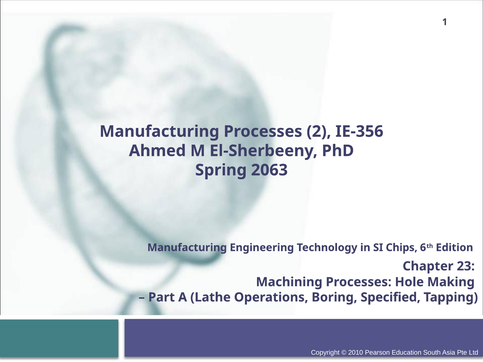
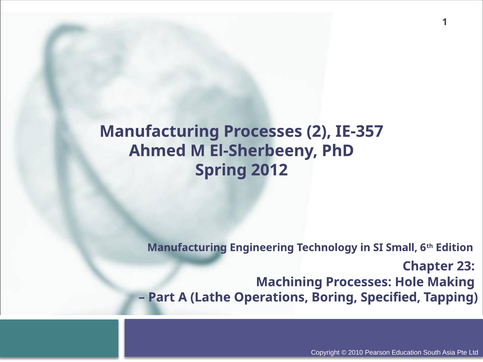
IE-356: IE-356 -> IE-357
2063: 2063 -> 2012
Chips: Chips -> Small
